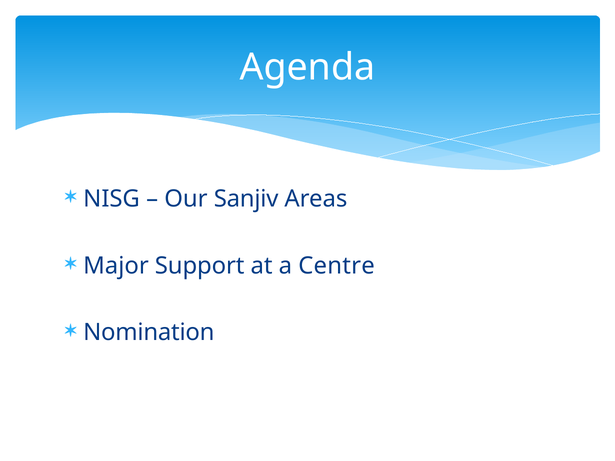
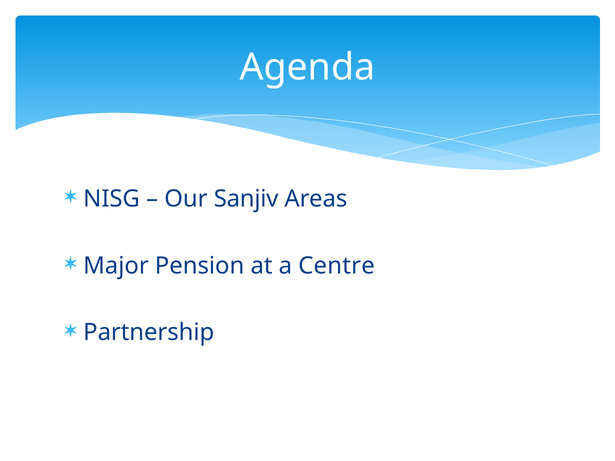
Support: Support -> Pension
Nomination: Nomination -> Partnership
